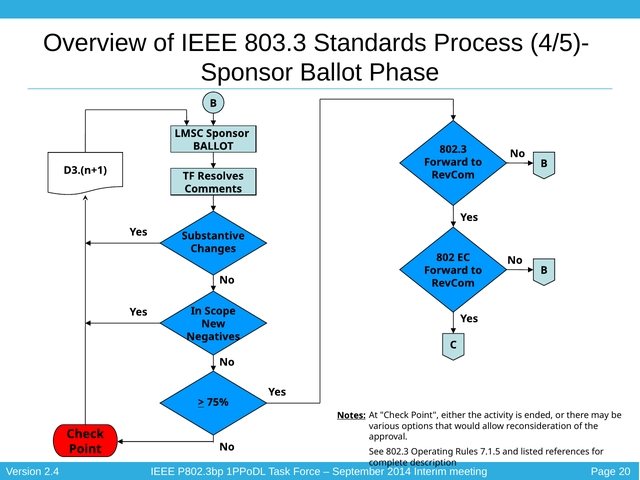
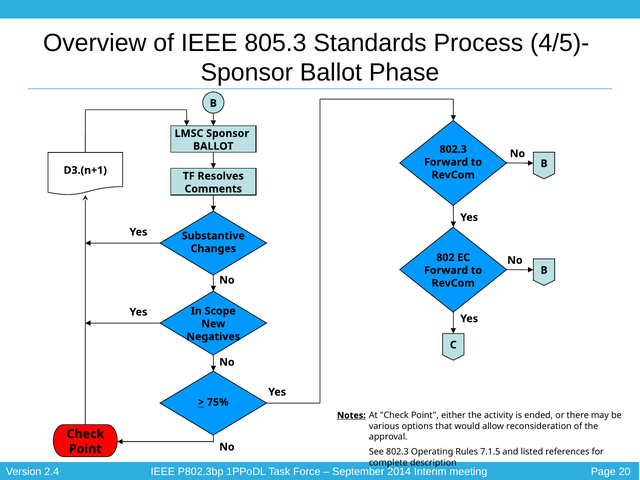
803.3: 803.3 -> 805.3
